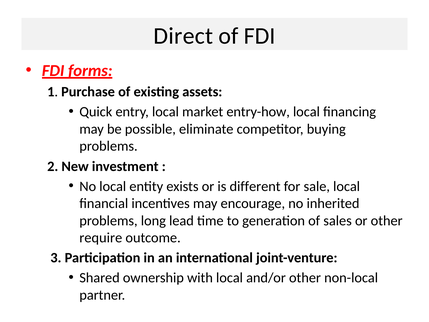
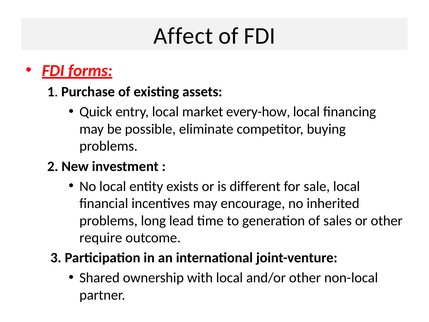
Direct: Direct -> Affect
entry-how: entry-how -> every-how
